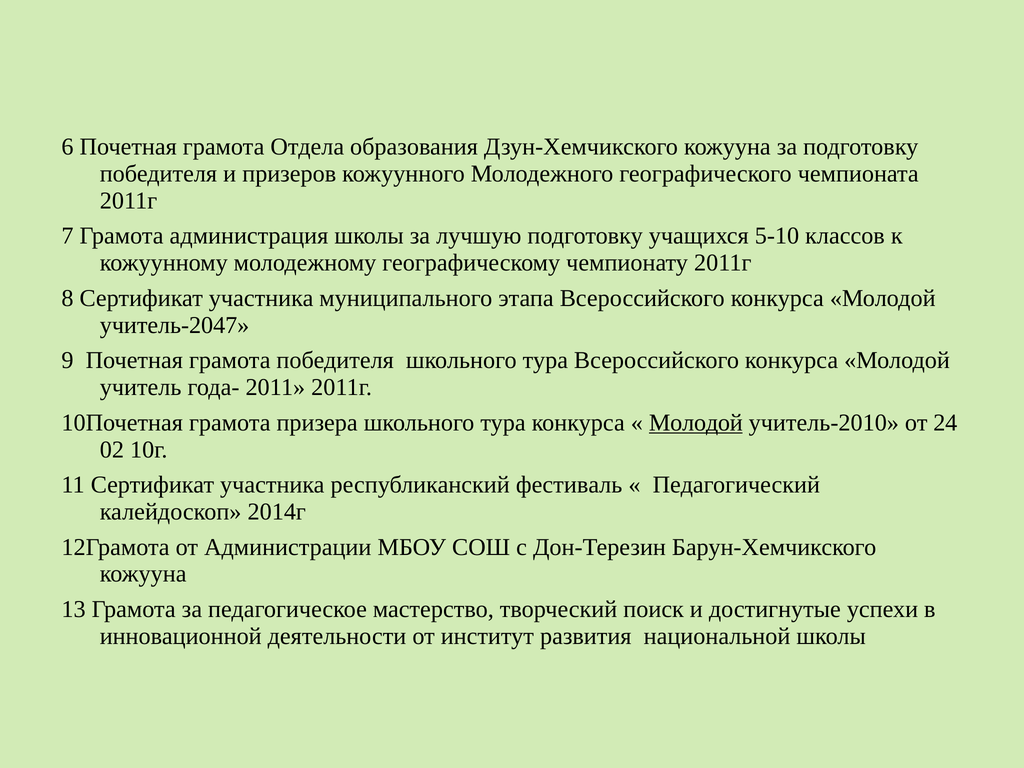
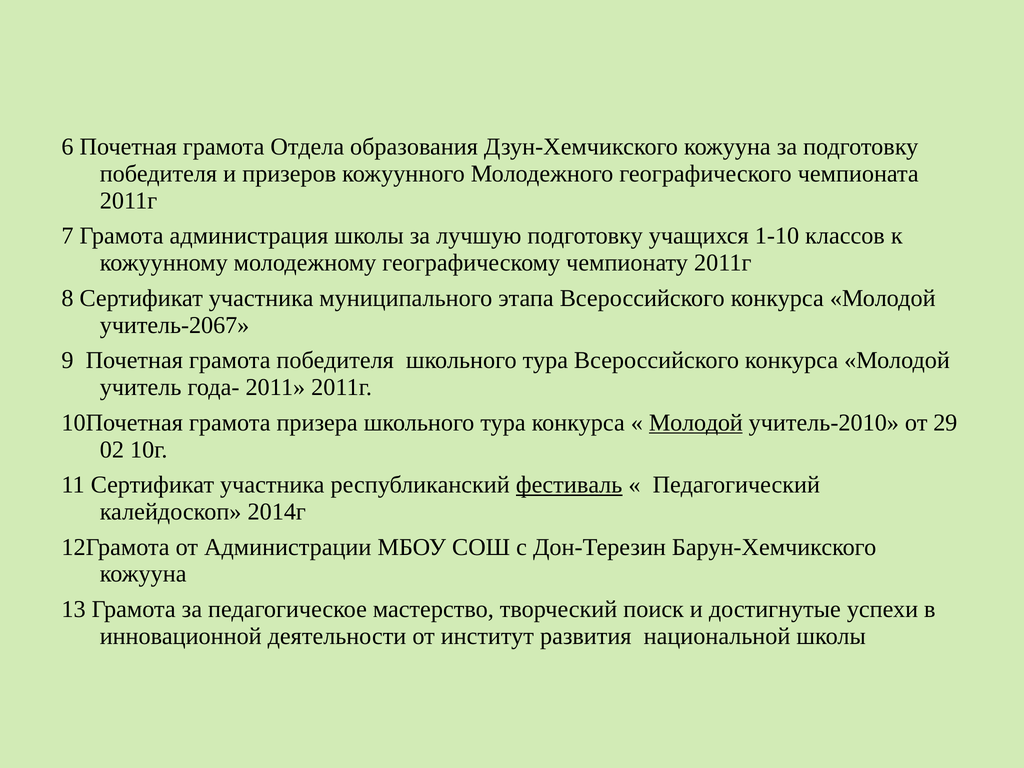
5-10: 5-10 -> 1-10
учитель-2047: учитель-2047 -> учитель-2067
24: 24 -> 29
фестиваль underline: none -> present
